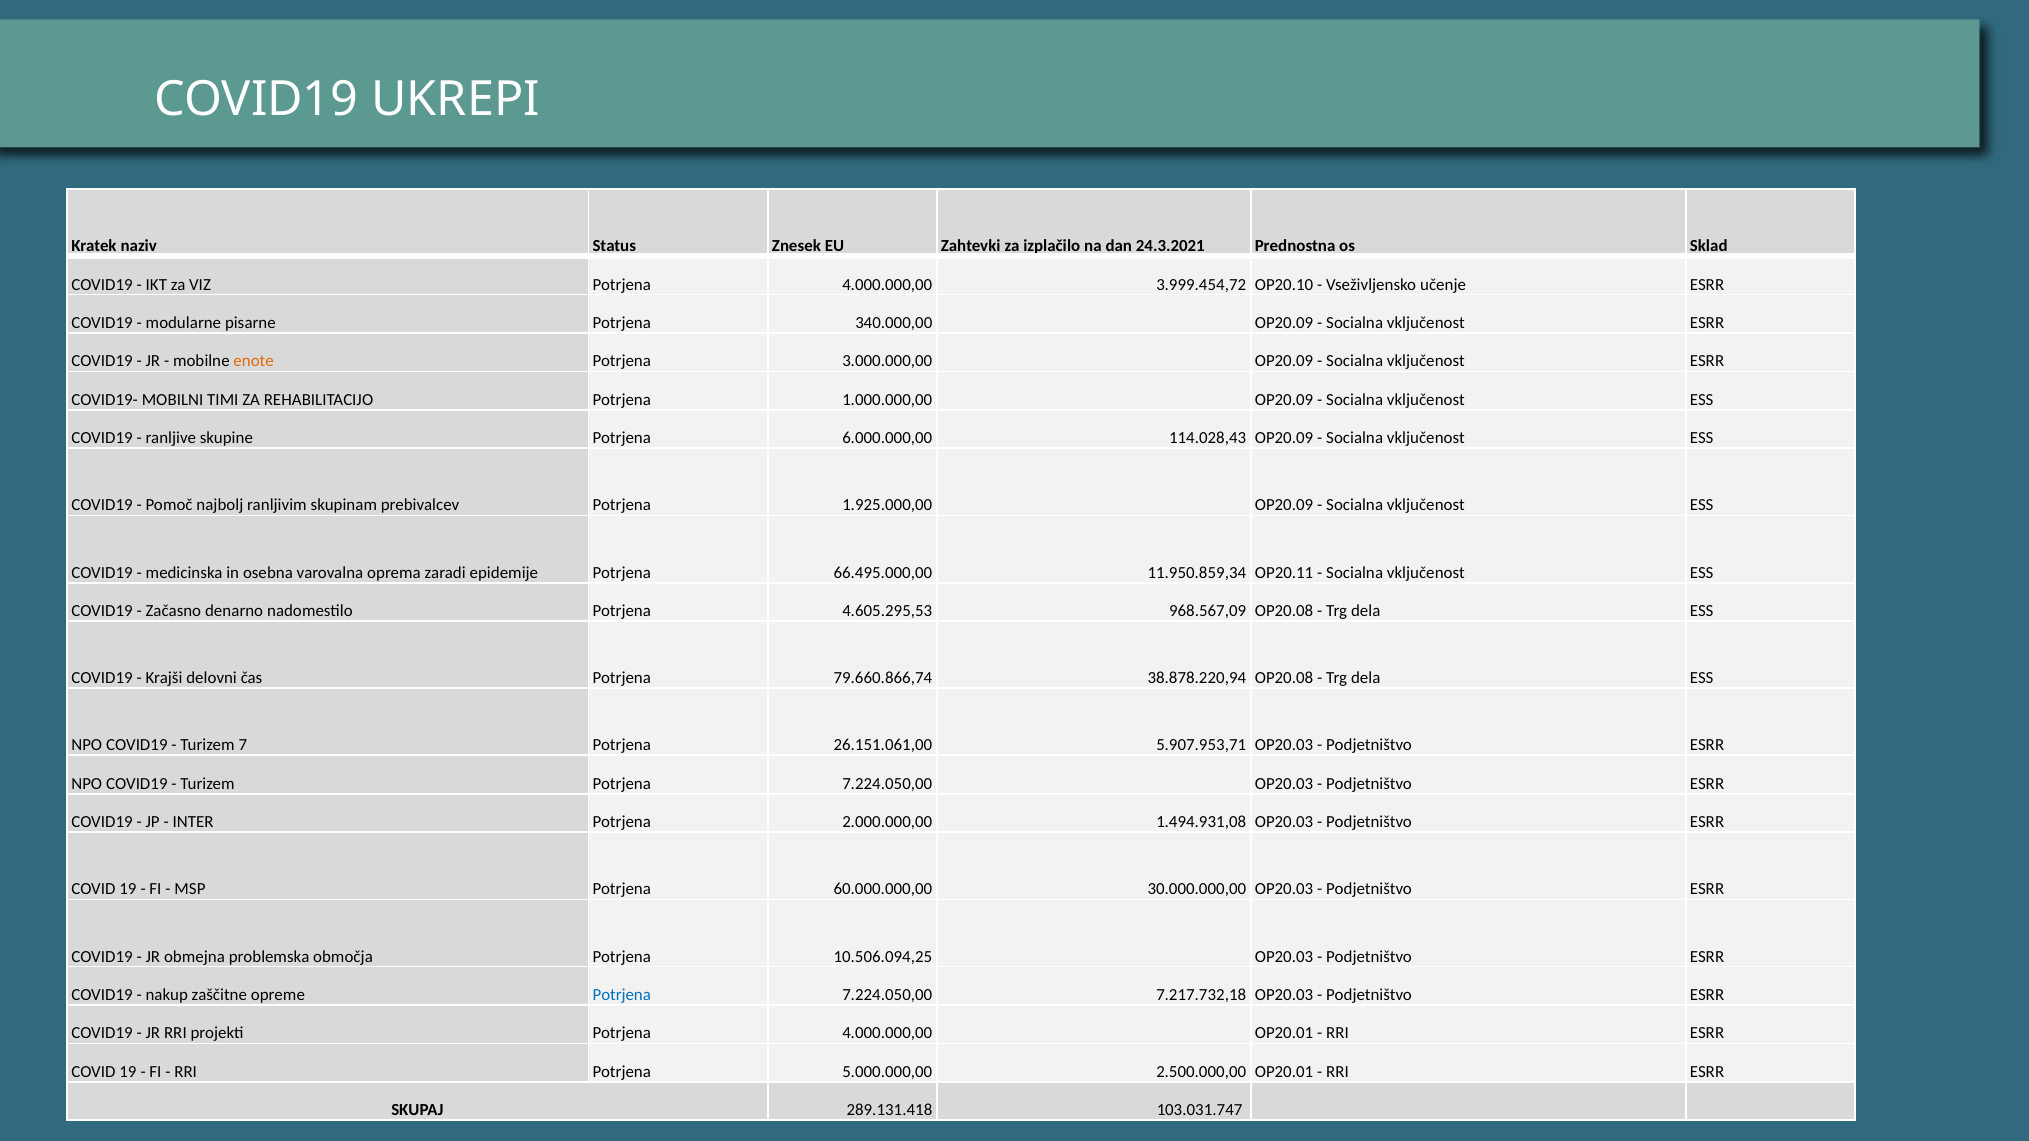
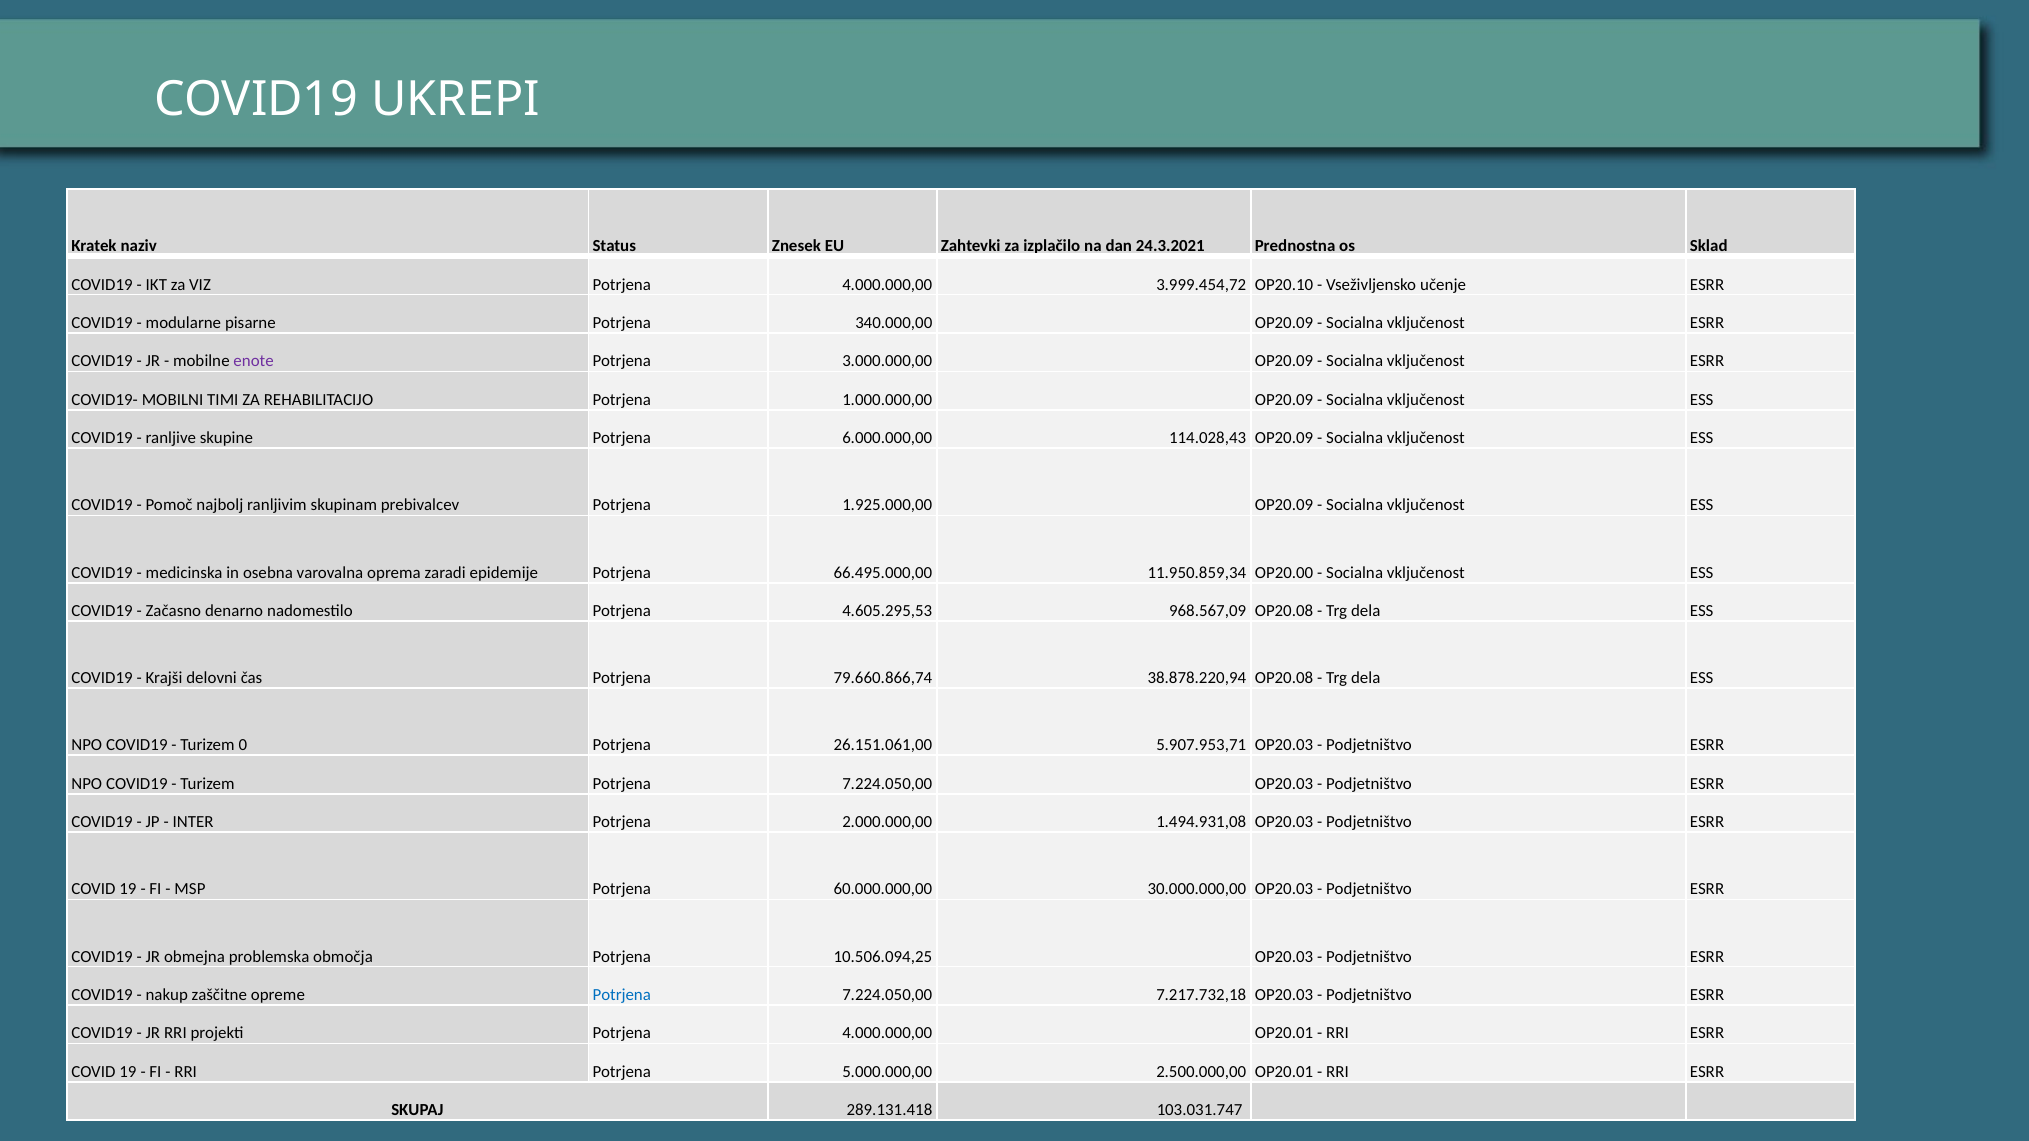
enote colour: orange -> purple
OP20.11: OP20.11 -> OP20.00
7: 7 -> 0
